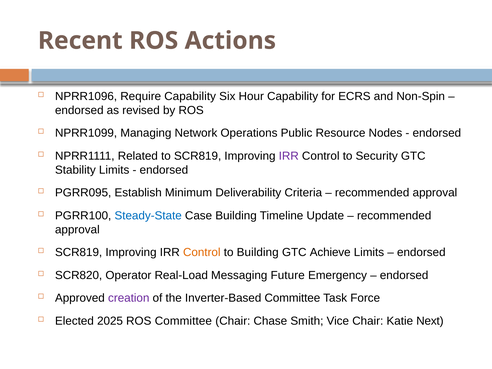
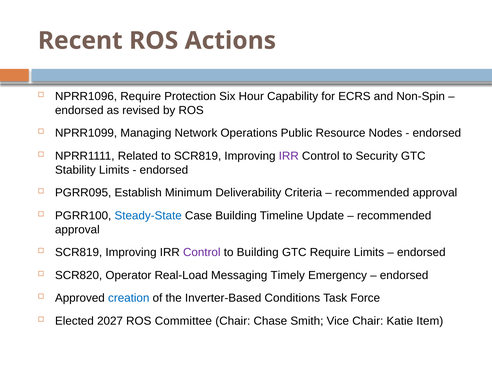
Require Capability: Capability -> Protection
Control at (202, 252) colour: orange -> purple
GTC Achieve: Achieve -> Require
Future: Future -> Timely
creation colour: purple -> blue
Inverter-Based Committee: Committee -> Conditions
2025: 2025 -> 2027
Next: Next -> Item
